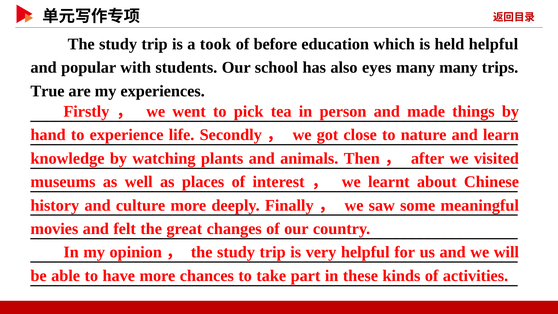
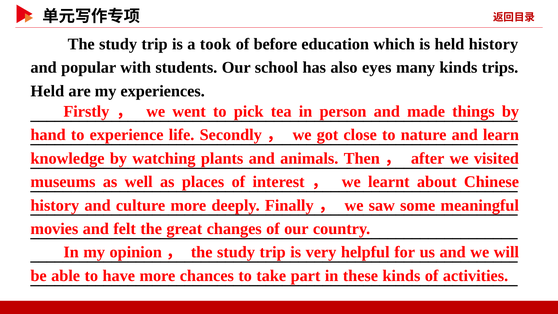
held helpful: helpful -> history
many many: many -> kinds
True at (48, 91): True -> Held
